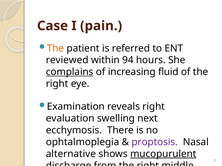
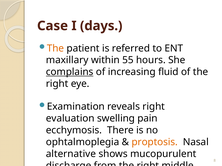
pain: pain -> days
reviewed: reviewed -> maxillary
94: 94 -> 55
next: next -> pain
proptosis colour: purple -> orange
mucopurulent underline: present -> none
